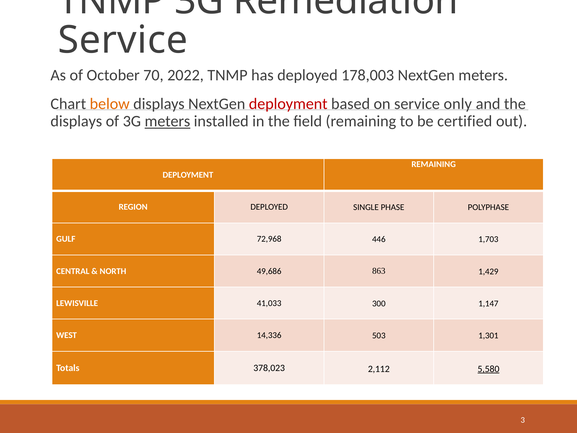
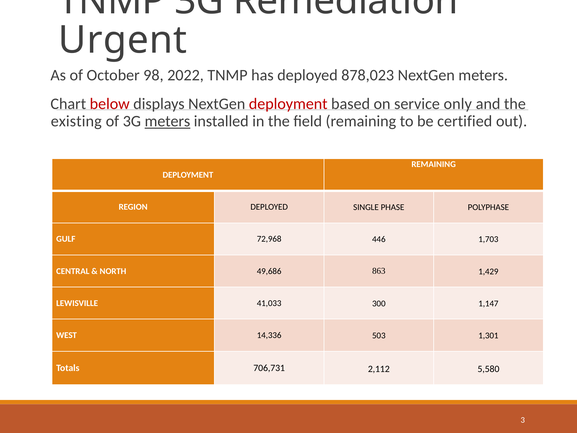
Service at (123, 40): Service -> Urgent
70: 70 -> 98
178,003: 178,003 -> 878,023
below colour: orange -> red
displays at (76, 121): displays -> existing
378,023: 378,023 -> 706,731
5,580 underline: present -> none
